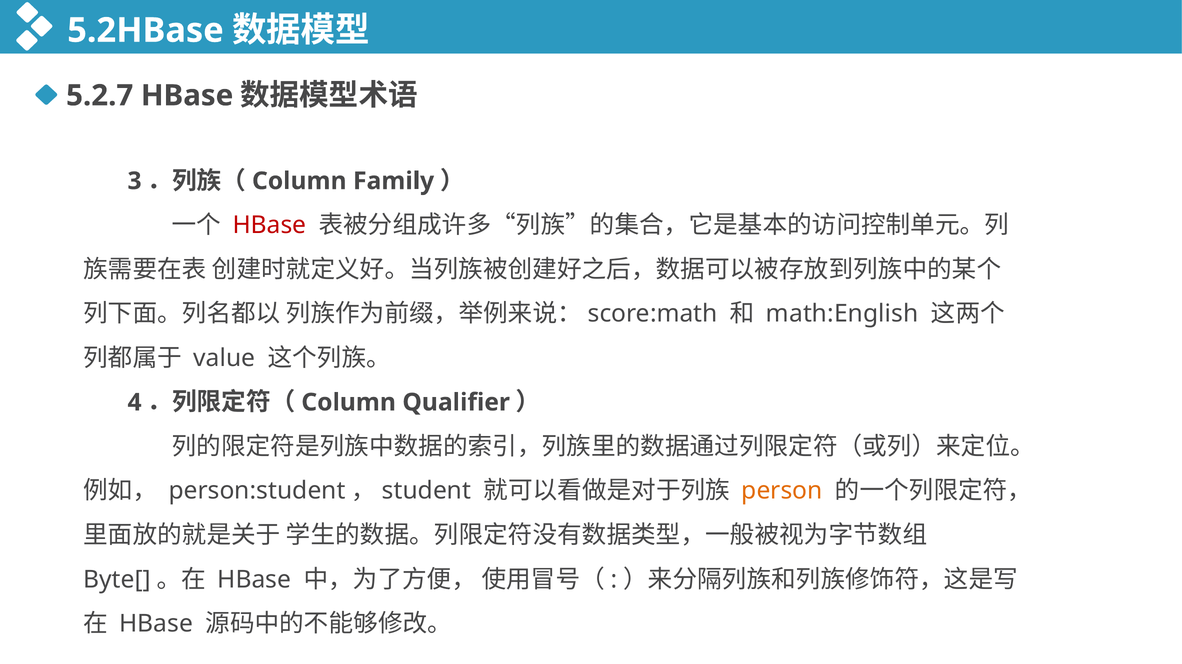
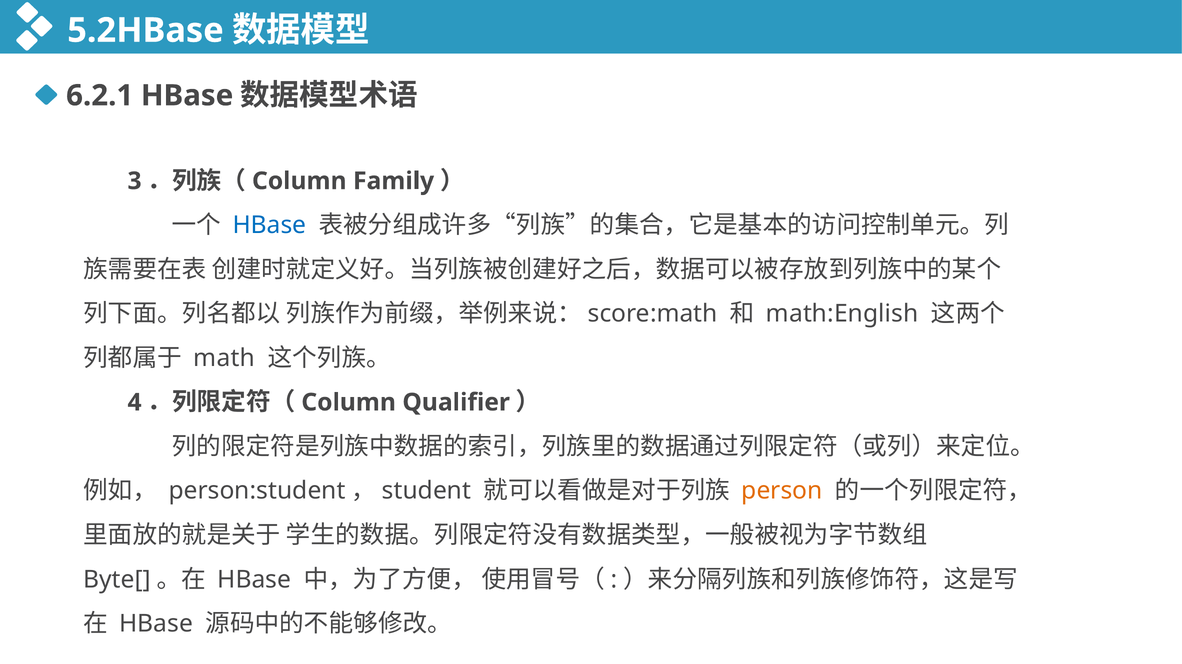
5.2.7: 5.2.7 -> 6.2.1
HBase at (269, 225) colour: red -> blue
value: value -> math
